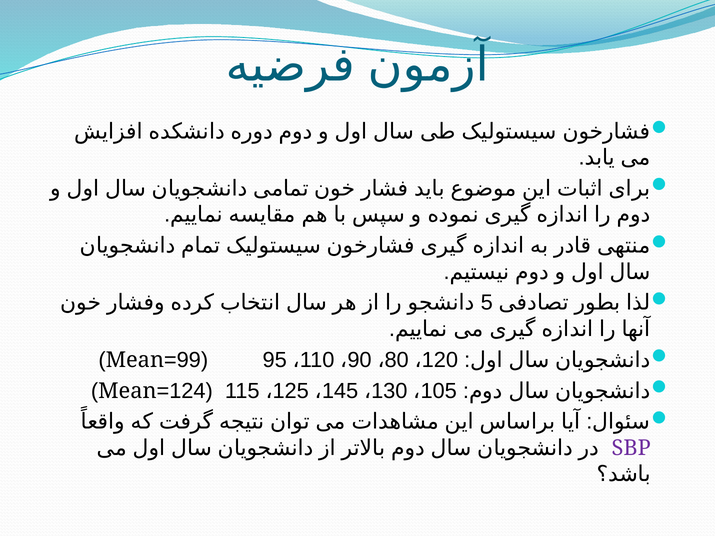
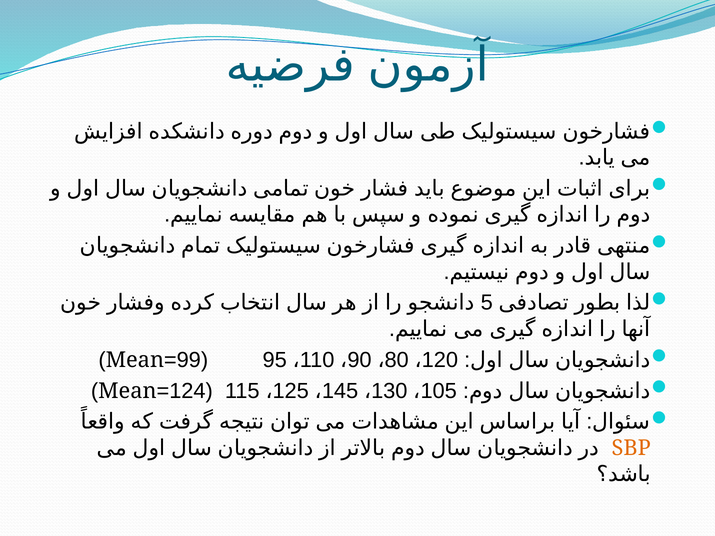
SBP colour: purple -> orange
